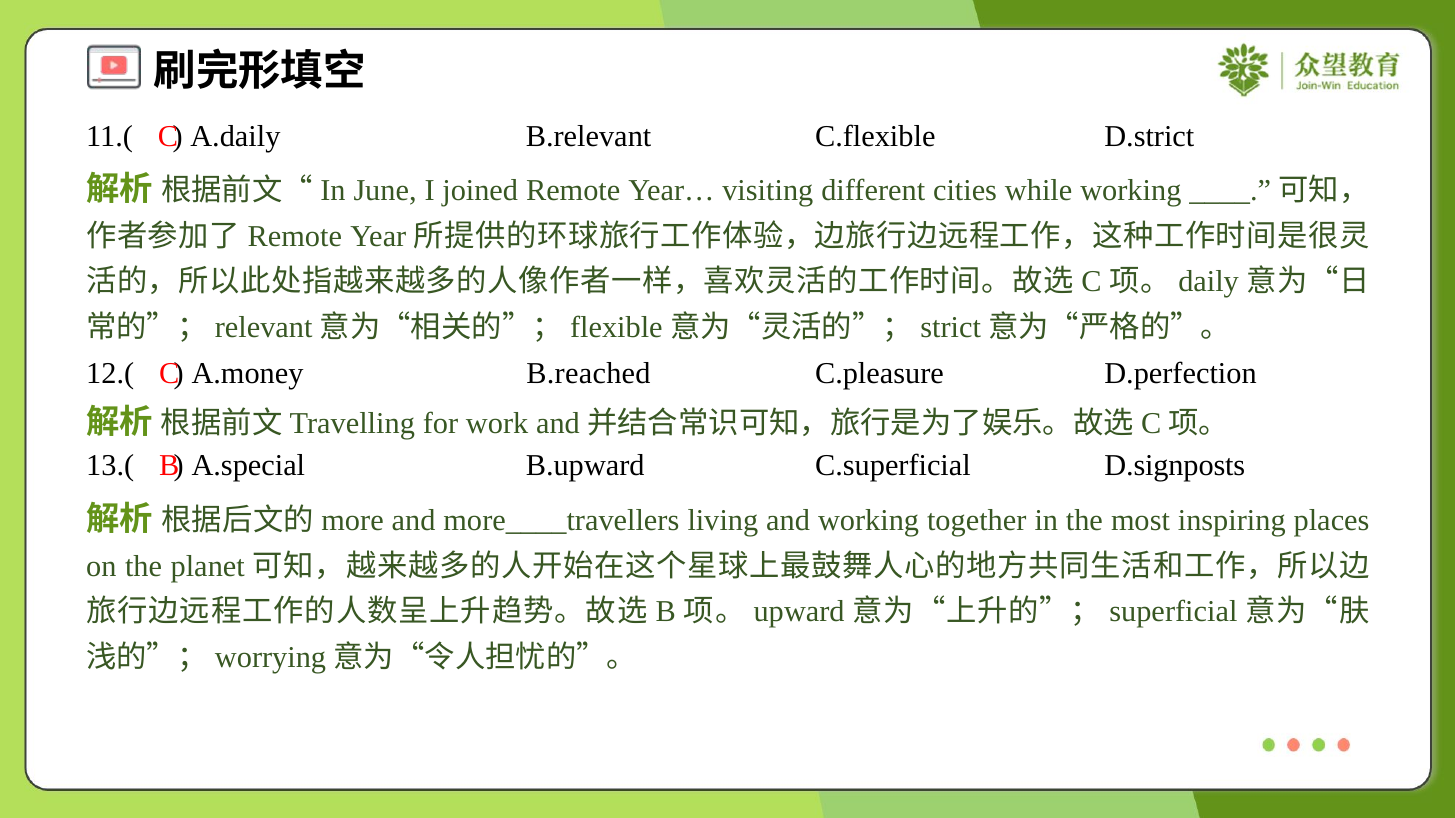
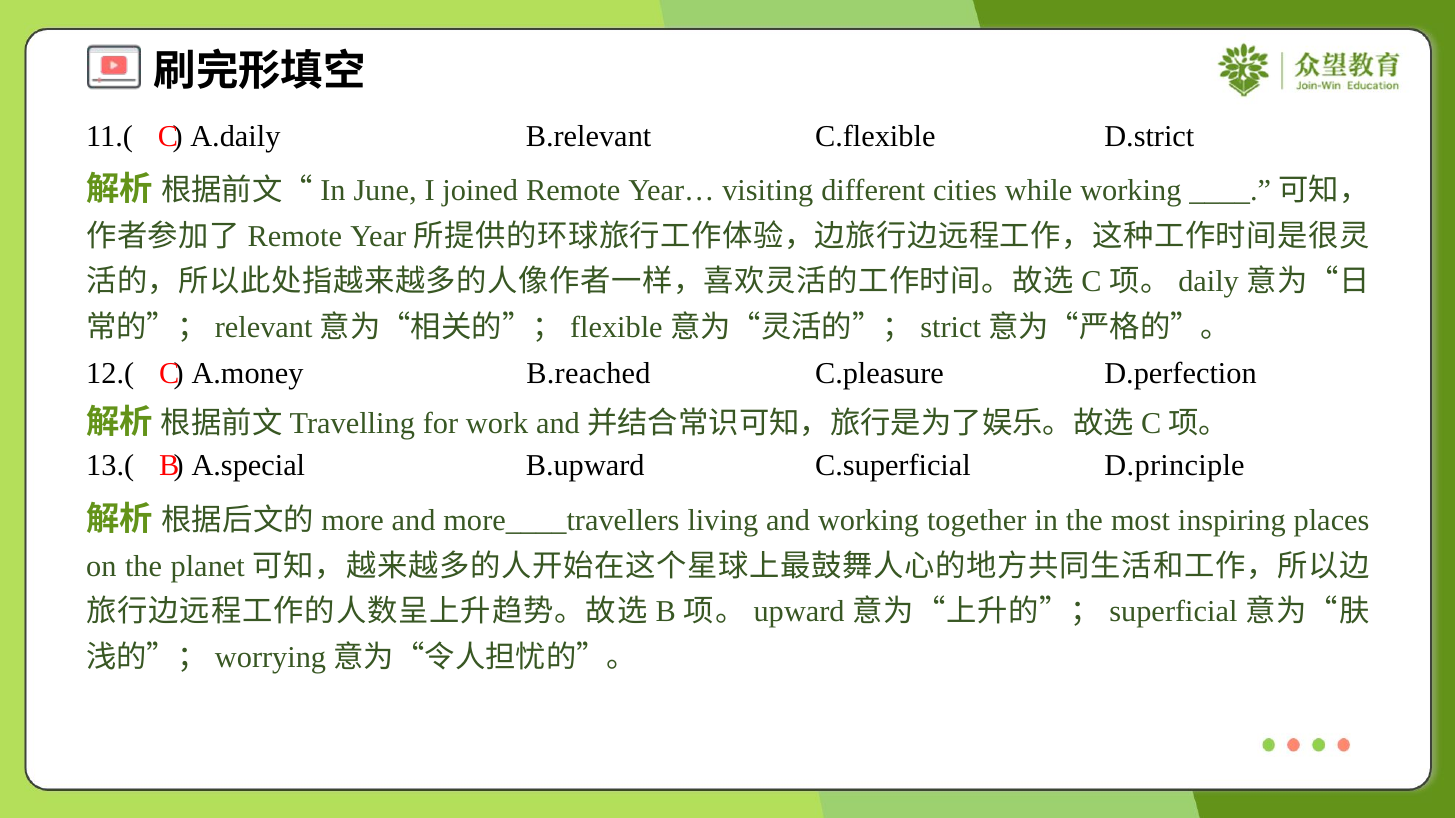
D.signposts: D.signposts -> D.principle
